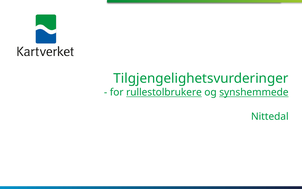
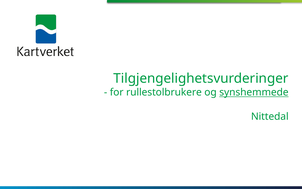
rullestolbrukere underline: present -> none
